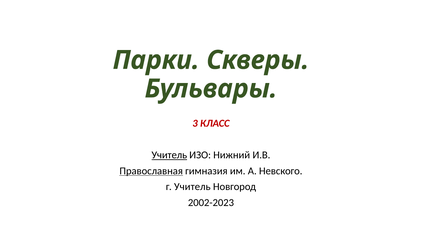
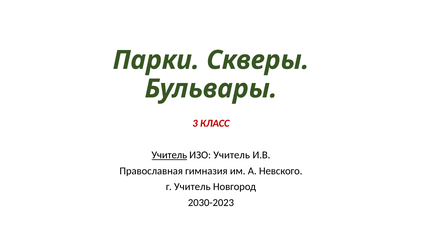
ИЗО Нижний: Нижний -> Учитель
Православная underline: present -> none
2002-2023: 2002-2023 -> 2030-2023
